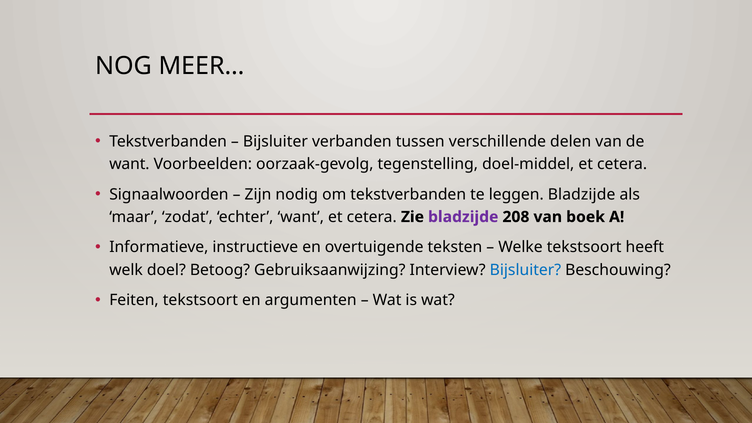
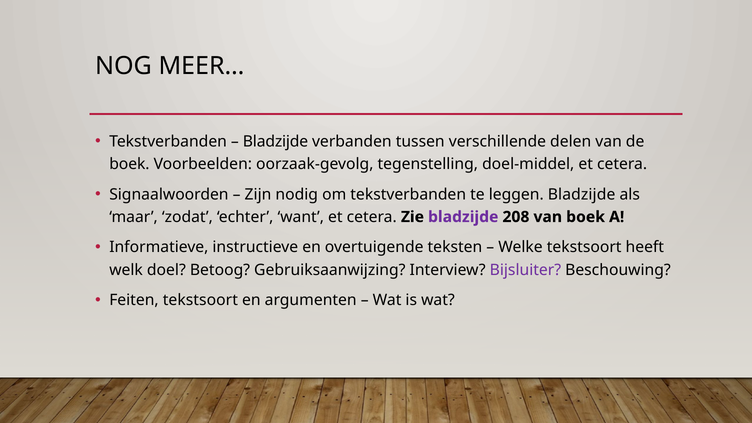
Bijsluiter at (275, 141): Bijsluiter -> Bladzijde
want at (129, 164): want -> boek
Bijsluiter at (525, 270) colour: blue -> purple
